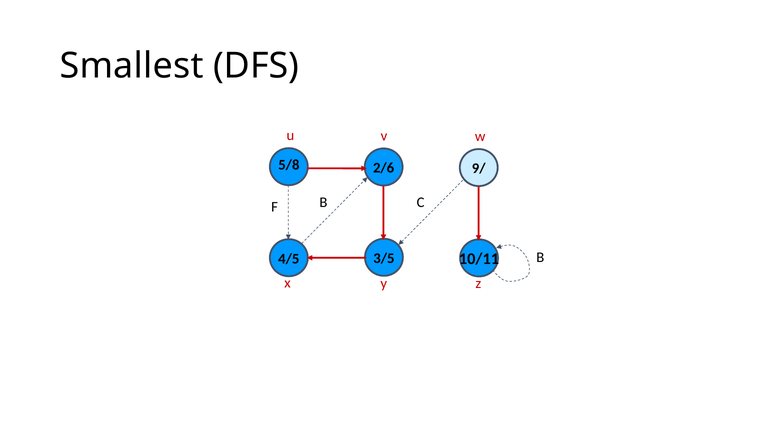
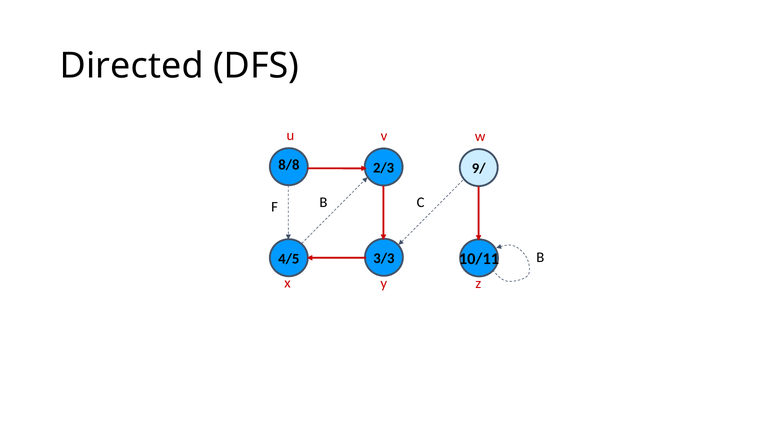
Smallest: Smallest -> Directed
5/8: 5/8 -> 8/8
2/6: 2/6 -> 2/3
3/5: 3/5 -> 3/3
